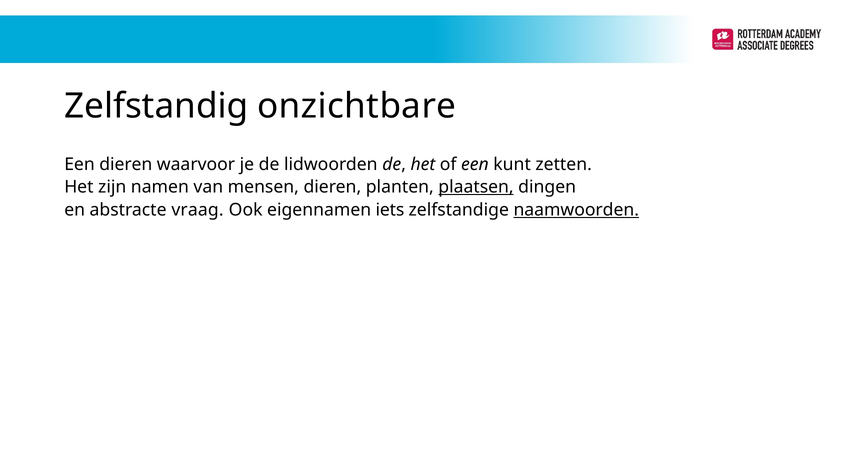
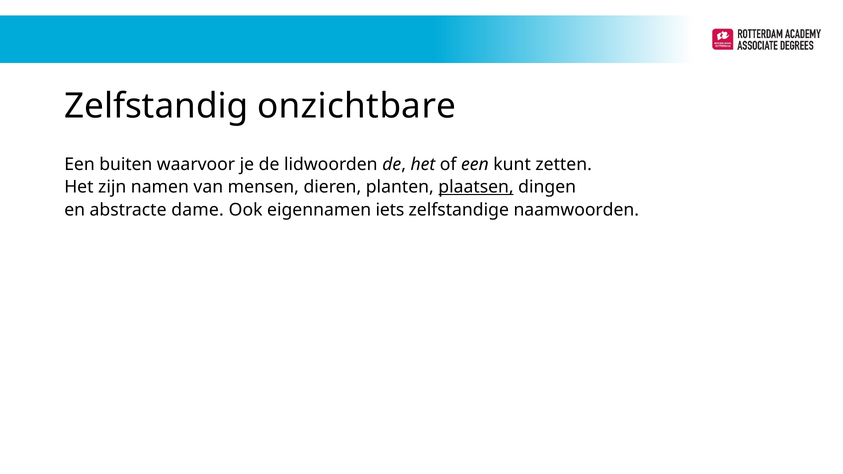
Een dieren: dieren -> buiten
vraag: vraag -> dame
naamwoorden underline: present -> none
